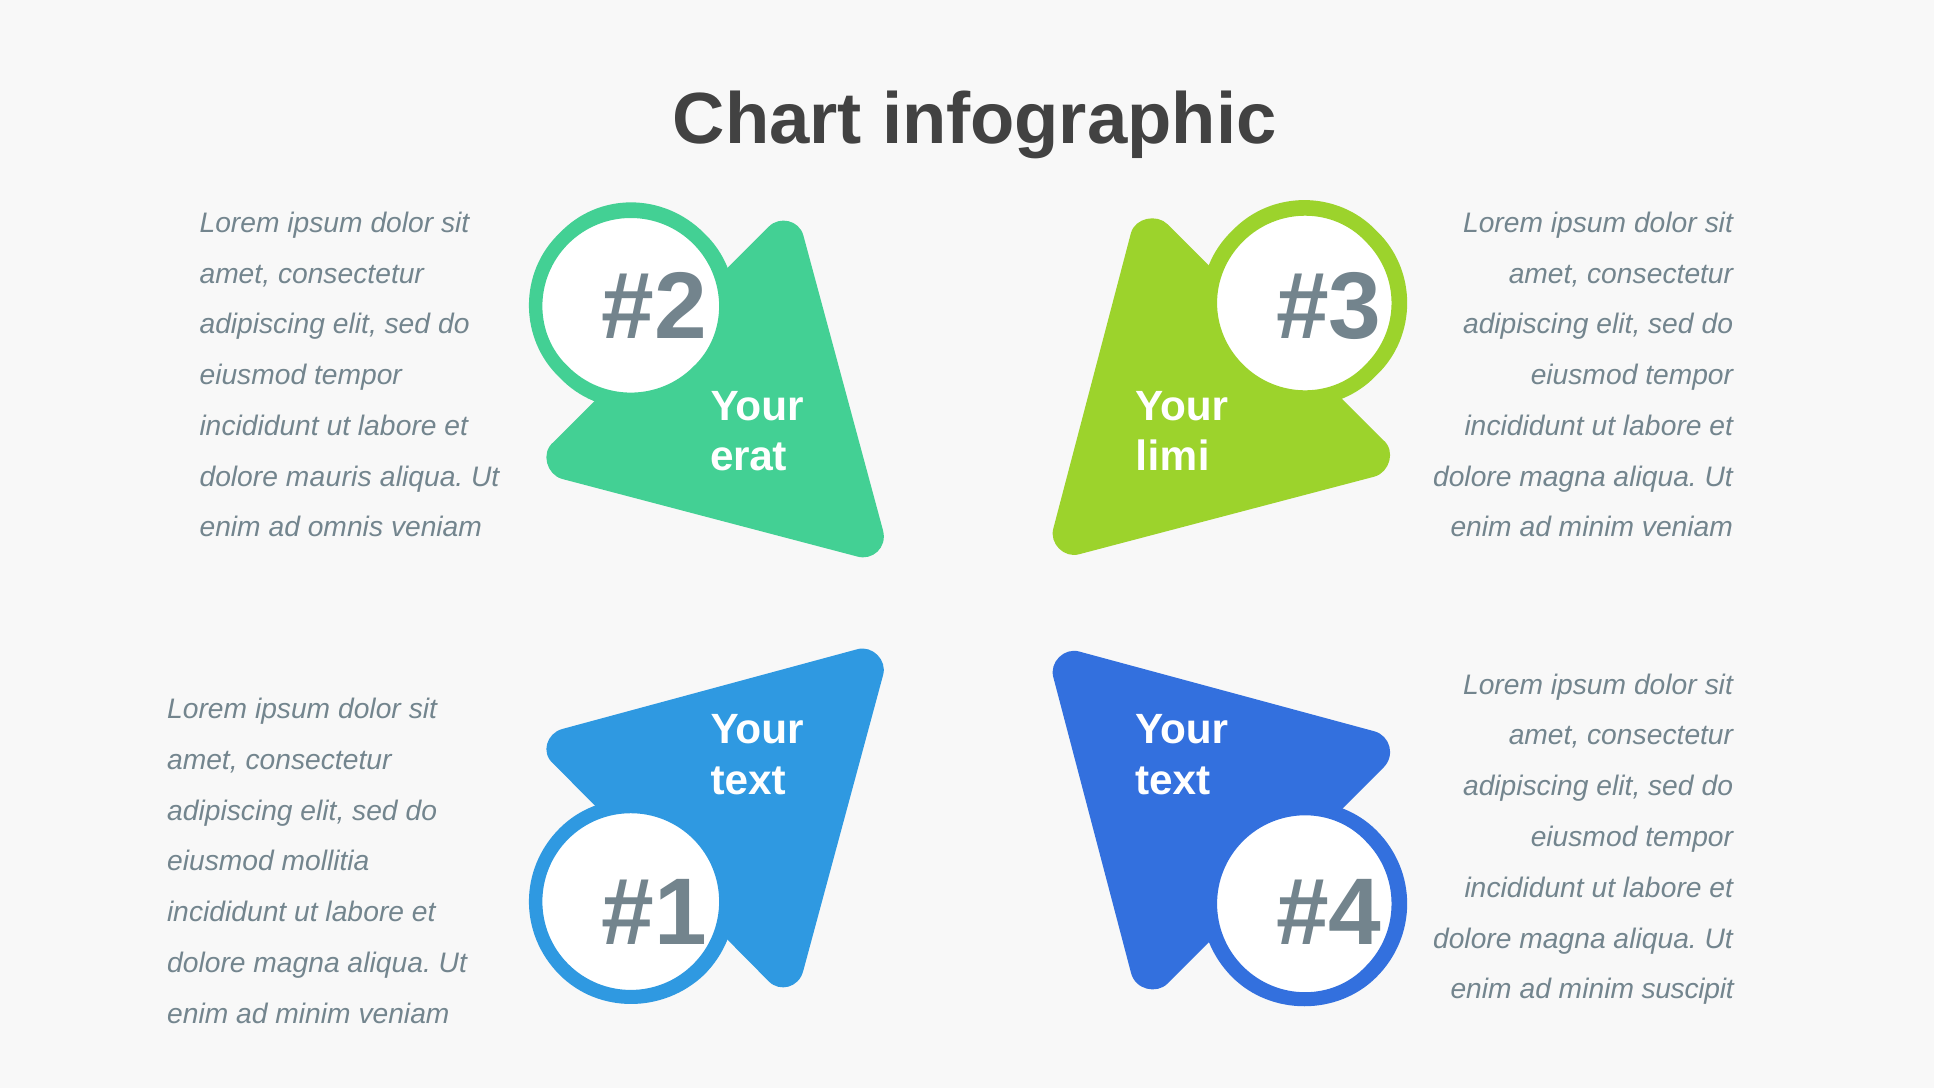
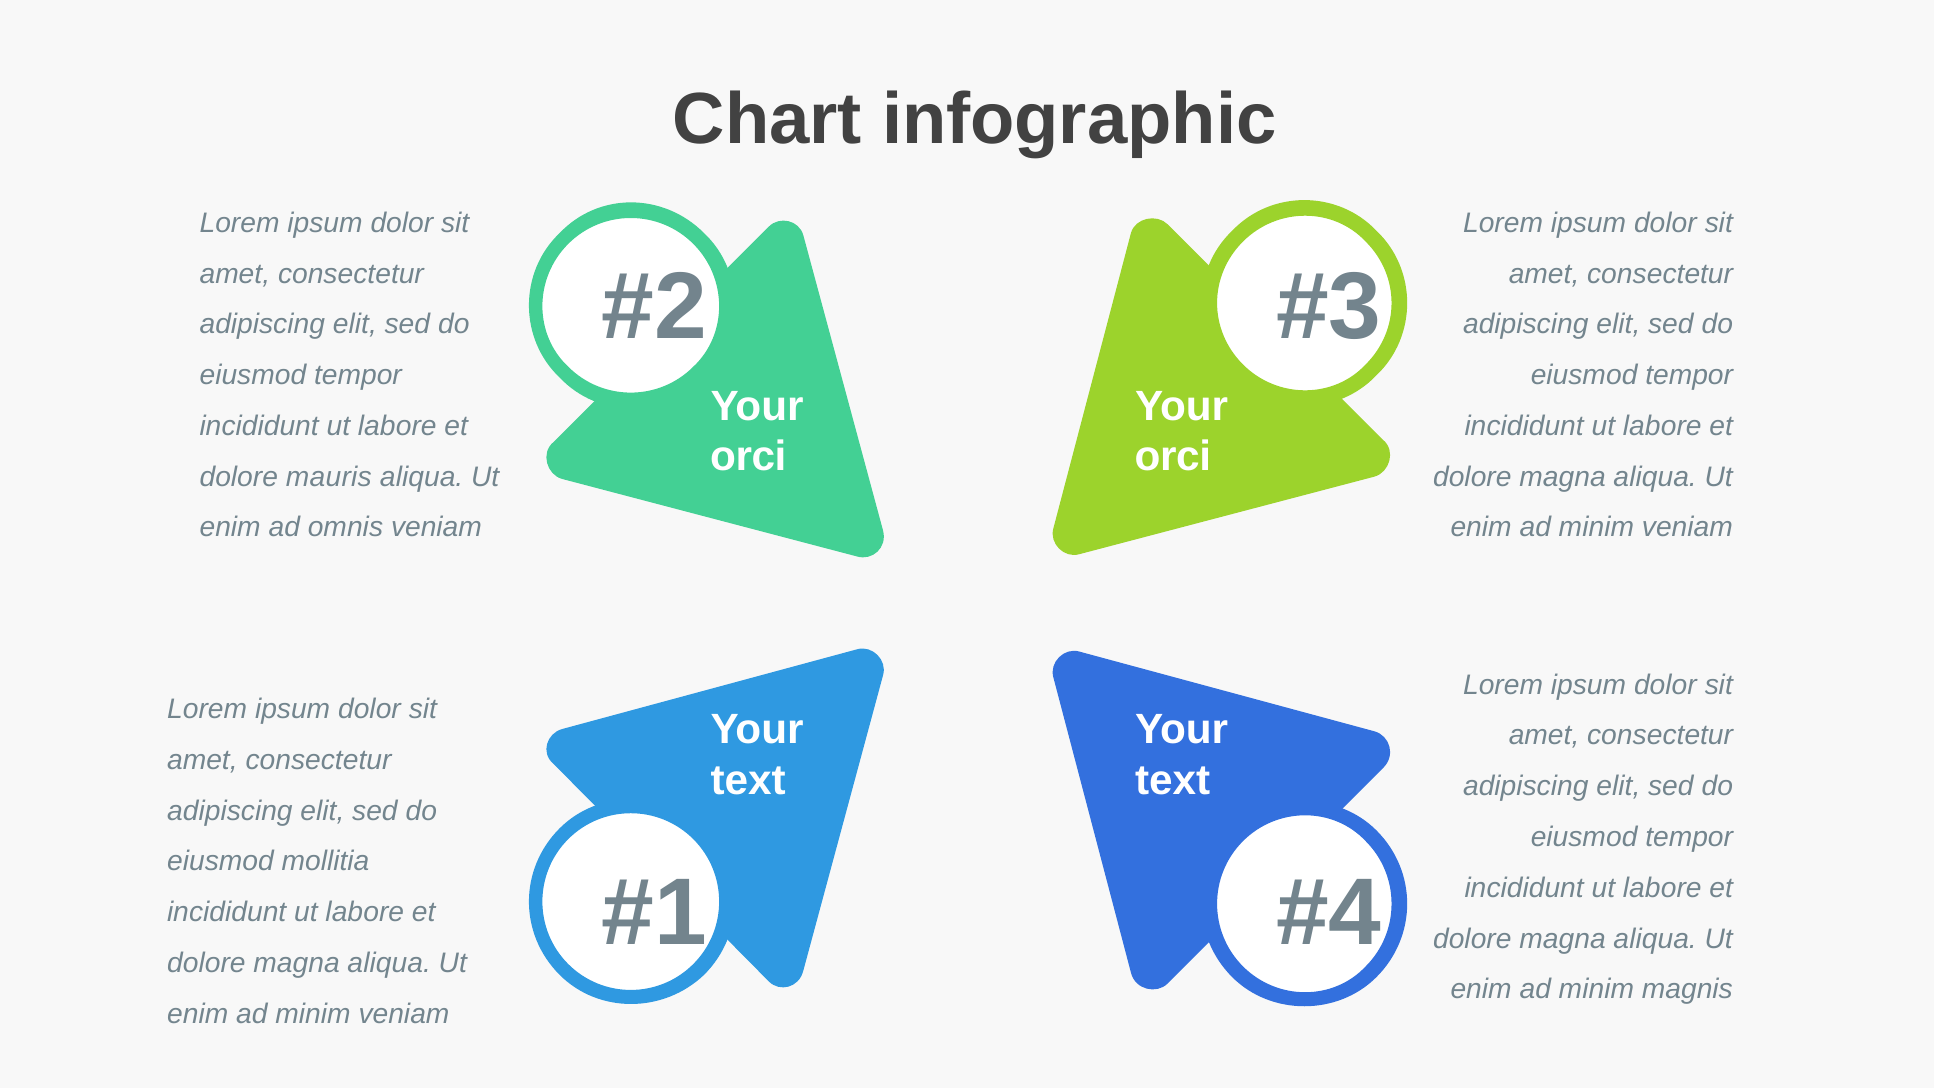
erat at (748, 457): erat -> orci
limi at (1172, 457): limi -> orci
suscipit: suscipit -> magnis
